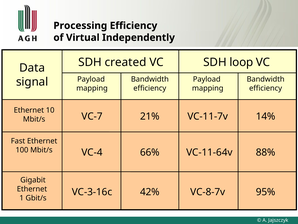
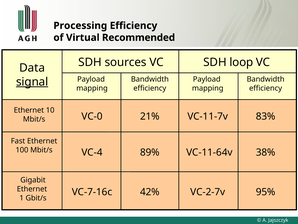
Independently: Independently -> Recommended
created: created -> sources
signal underline: none -> present
VC-7: VC-7 -> VC-0
14%: 14% -> 83%
66%: 66% -> 89%
88%: 88% -> 38%
VC-3-16c: VC-3-16c -> VC-7-16c
VC-8-7v: VC-8-7v -> VC-2-7v
